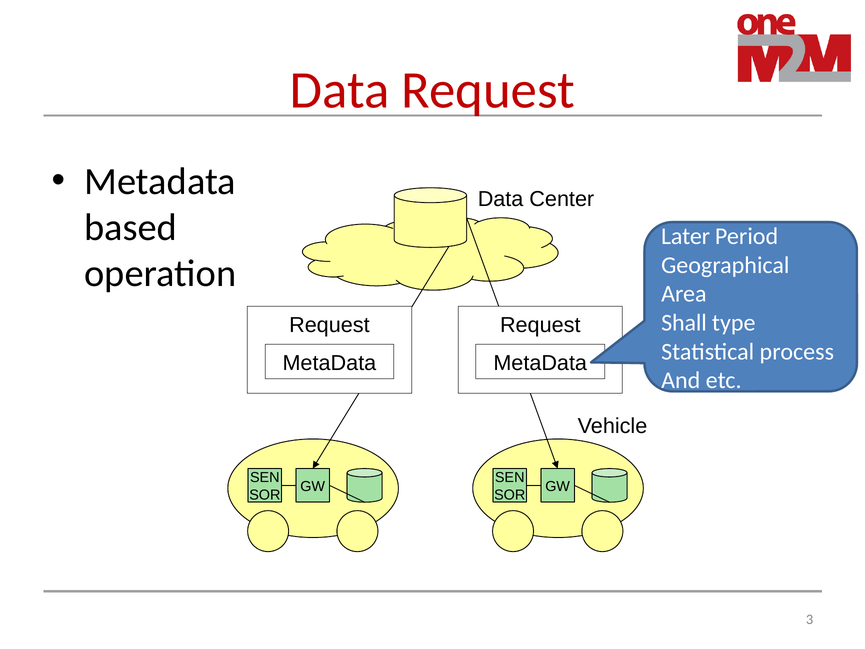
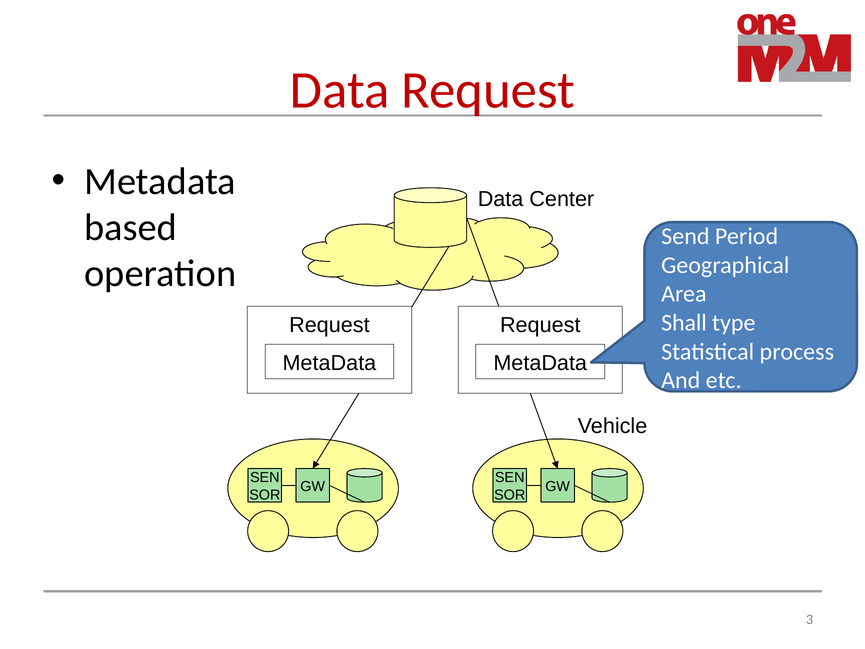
Later: Later -> Send
